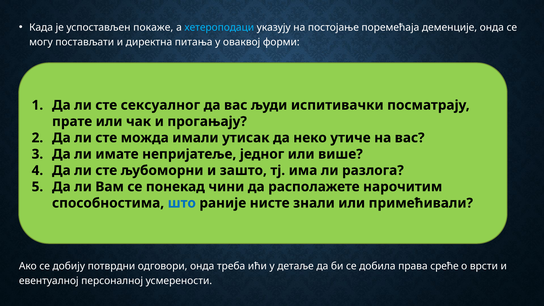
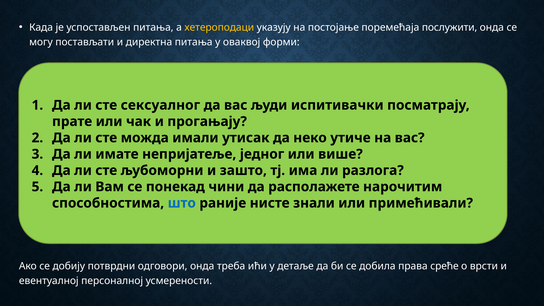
успостављен покаже: покаже -> питања
хетероподаци colour: light blue -> yellow
деменције: деменције -> послужити
